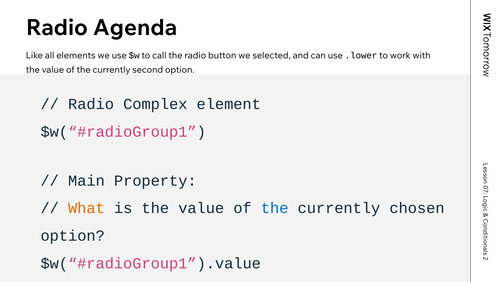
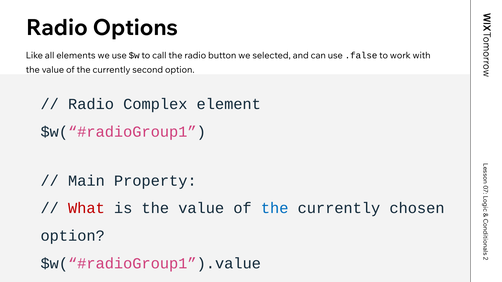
Agenda: Agenda -> Options
.lower: .lower -> .false
What colour: orange -> red
